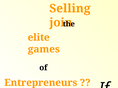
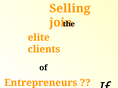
games: games -> clients
